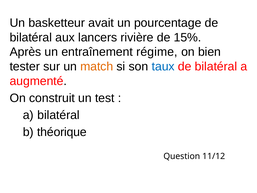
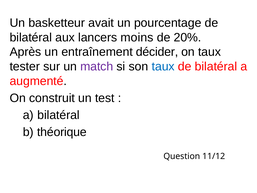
rivière: rivière -> moins
15%: 15% -> 20%
régime: régime -> décider
on bien: bien -> taux
match colour: orange -> purple
